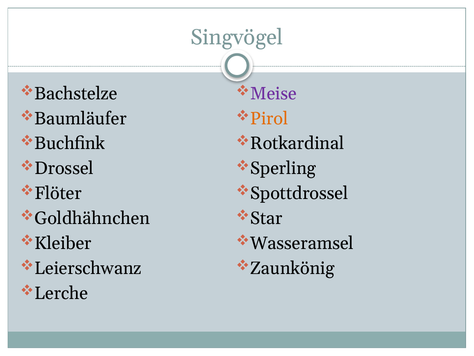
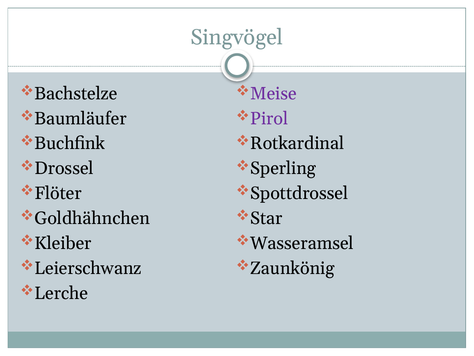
Pirol colour: orange -> purple
